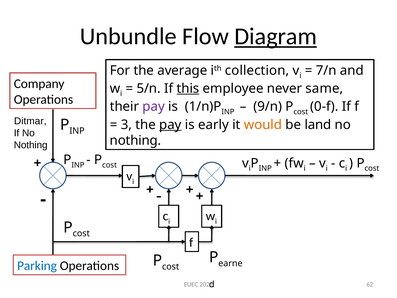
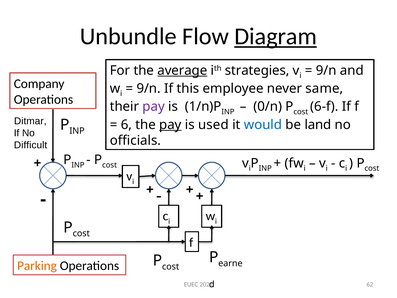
average underline: none -> present
collection: collection -> strategies
7/n at (326, 70): 7/n -> 9/n
5/n at (149, 88): 5/n -> 9/n
this underline: present -> none
9/n: 9/n -> 0/n
0-f: 0-f -> 6-f
3: 3 -> 6
early: early -> used
would colour: orange -> blue
nothing at (135, 140): nothing -> officials
Nothing at (31, 145): Nothing -> Difficult
Parking colour: blue -> orange
